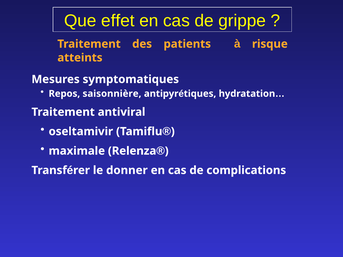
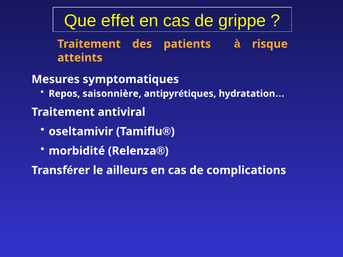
maximale: maximale -> morbidité
donner: donner -> ailleurs
